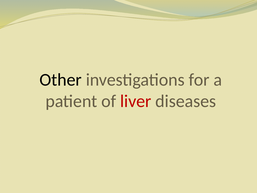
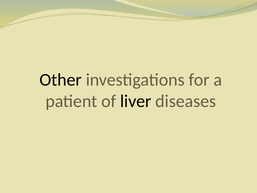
liver colour: red -> black
